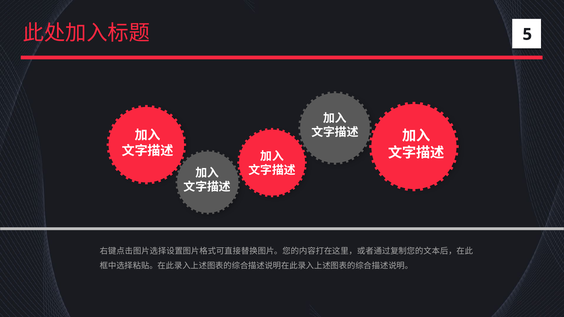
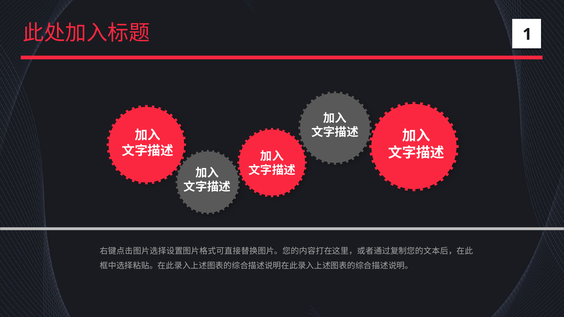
5: 5 -> 1
